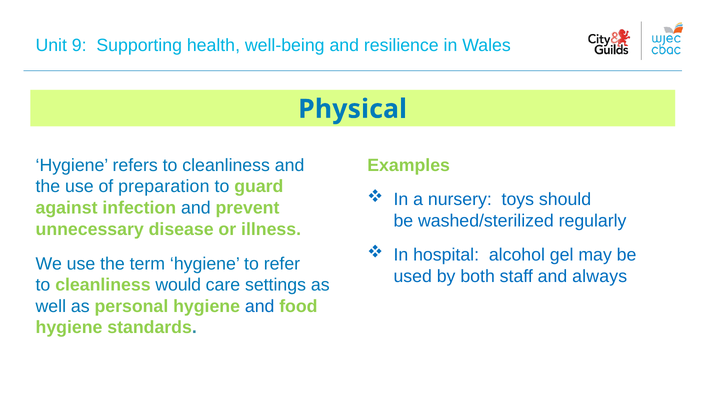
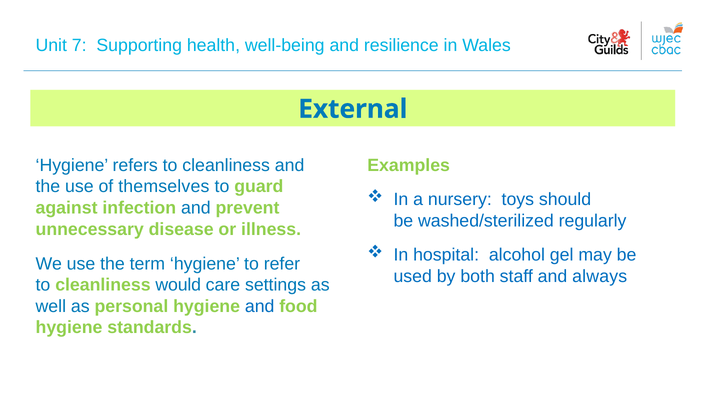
9: 9 -> 7
Physical: Physical -> External
preparation: preparation -> themselves
